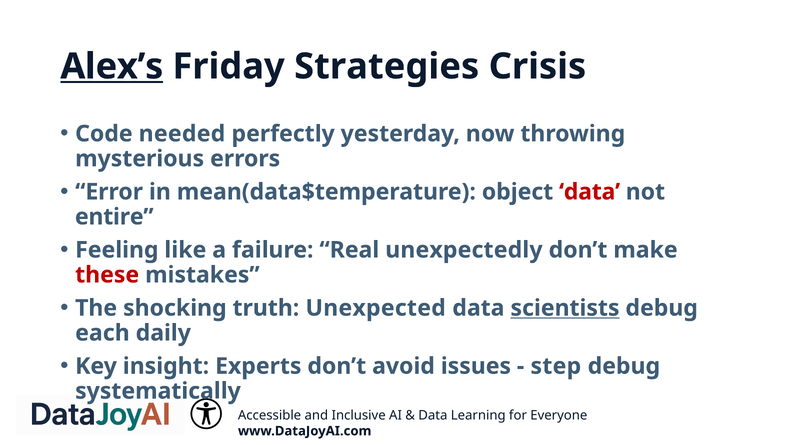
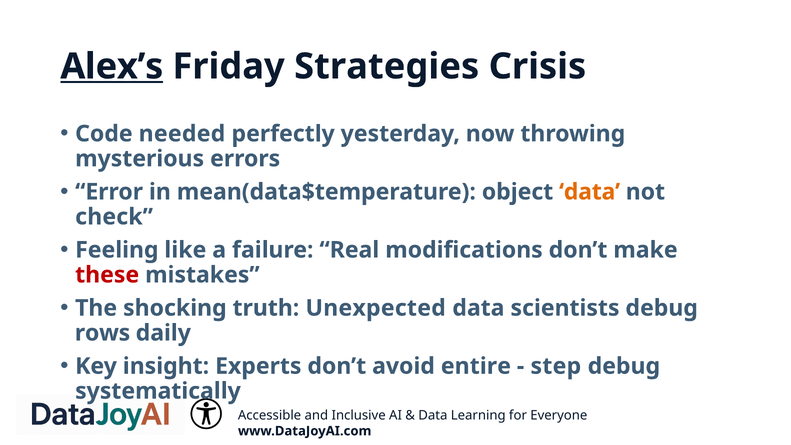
data at (590, 192) colour: red -> orange
entire: entire -> check
unexpectedly: unexpectedly -> modifications
scientists underline: present -> none
each: each -> rows
issues: issues -> entire
